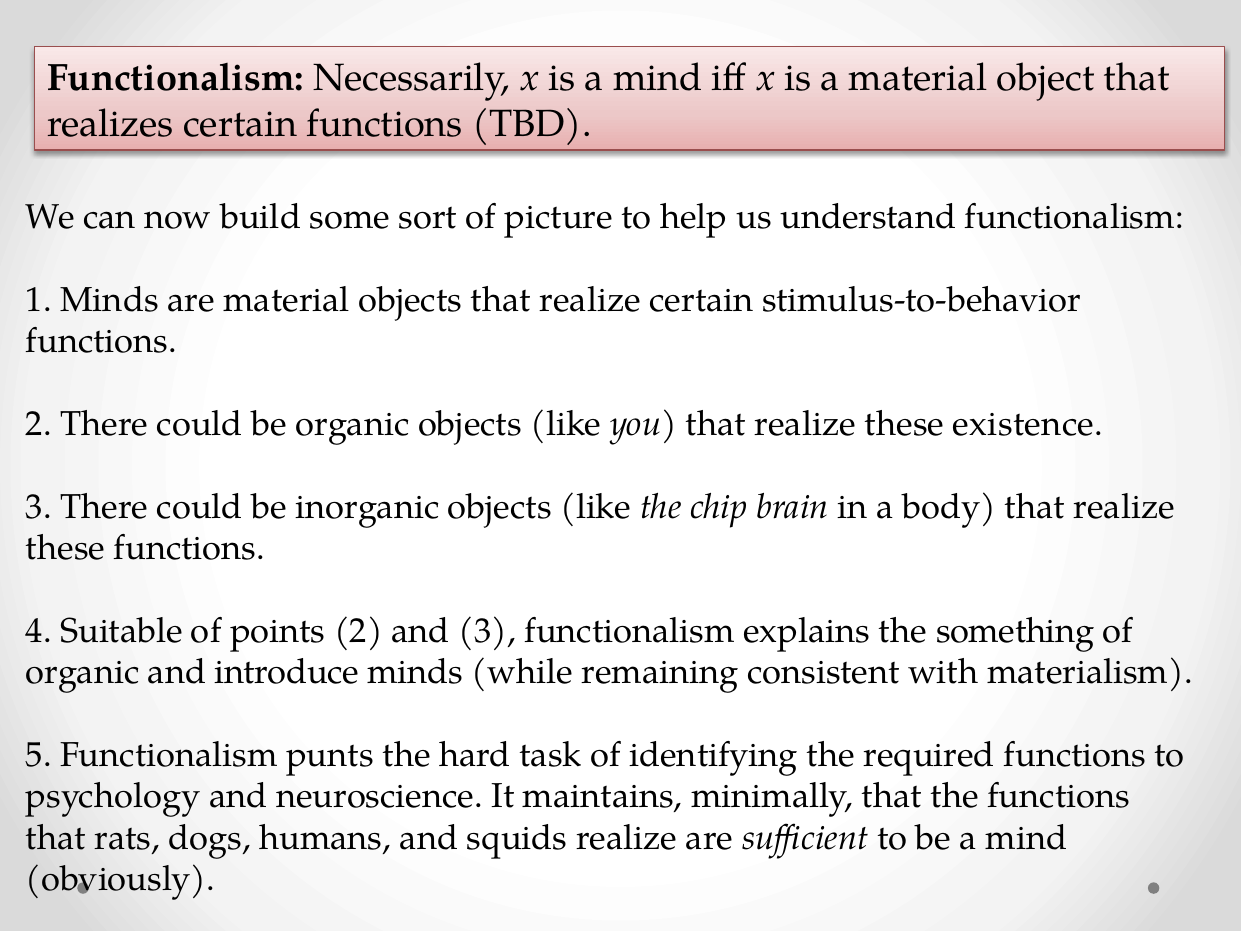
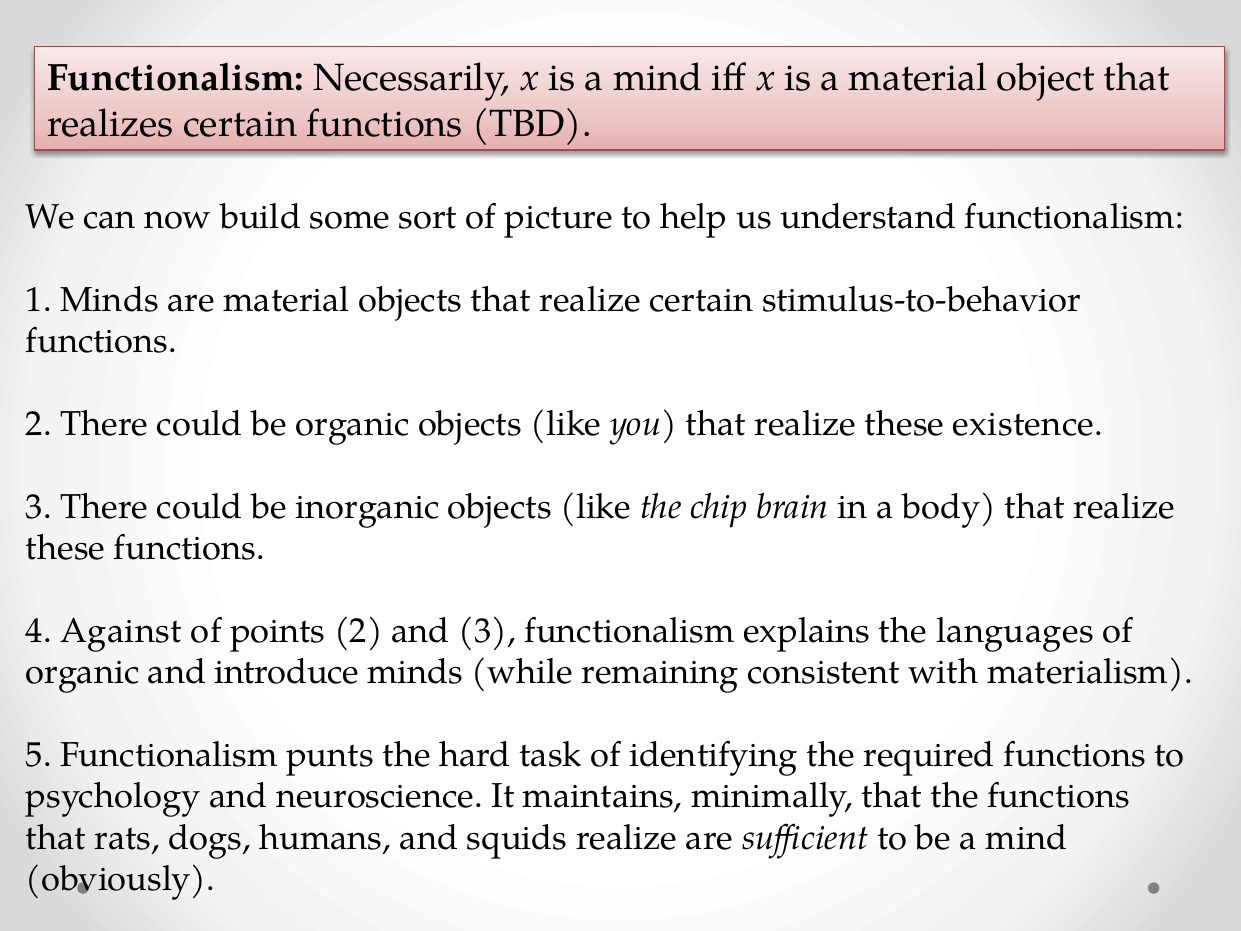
Suitable: Suitable -> Against
something: something -> languages
